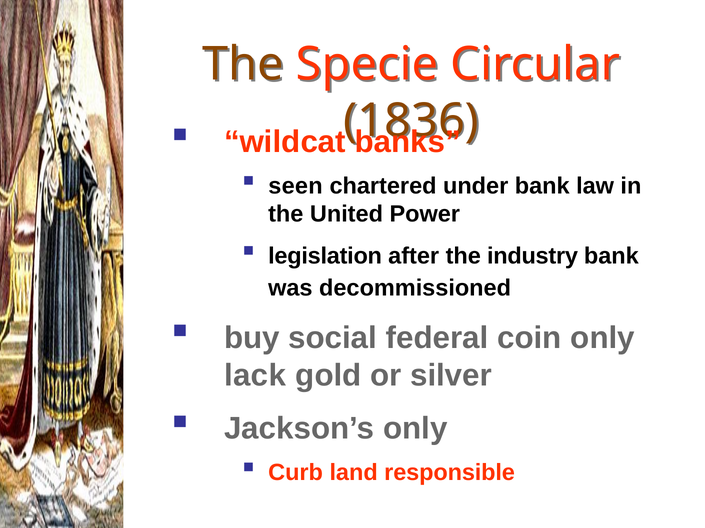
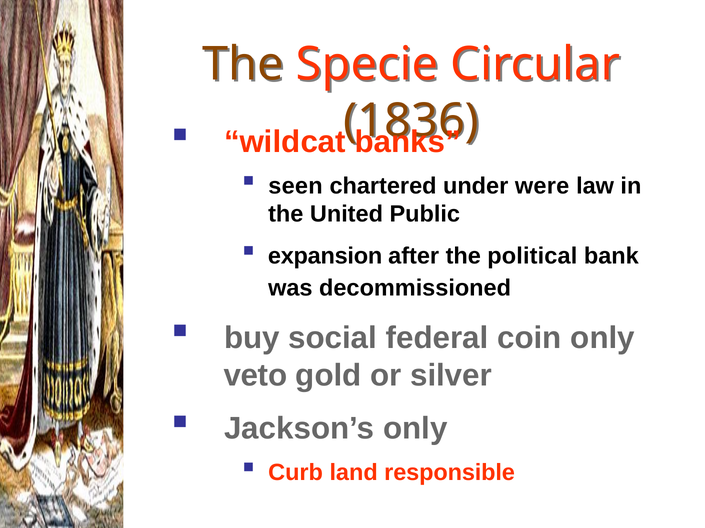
under bank: bank -> were
Power: Power -> Public
legislation: legislation -> expansion
industry: industry -> political
lack: lack -> veto
